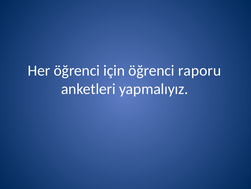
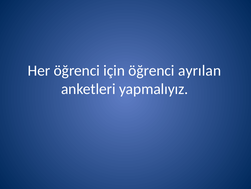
raporu: raporu -> ayrılan
